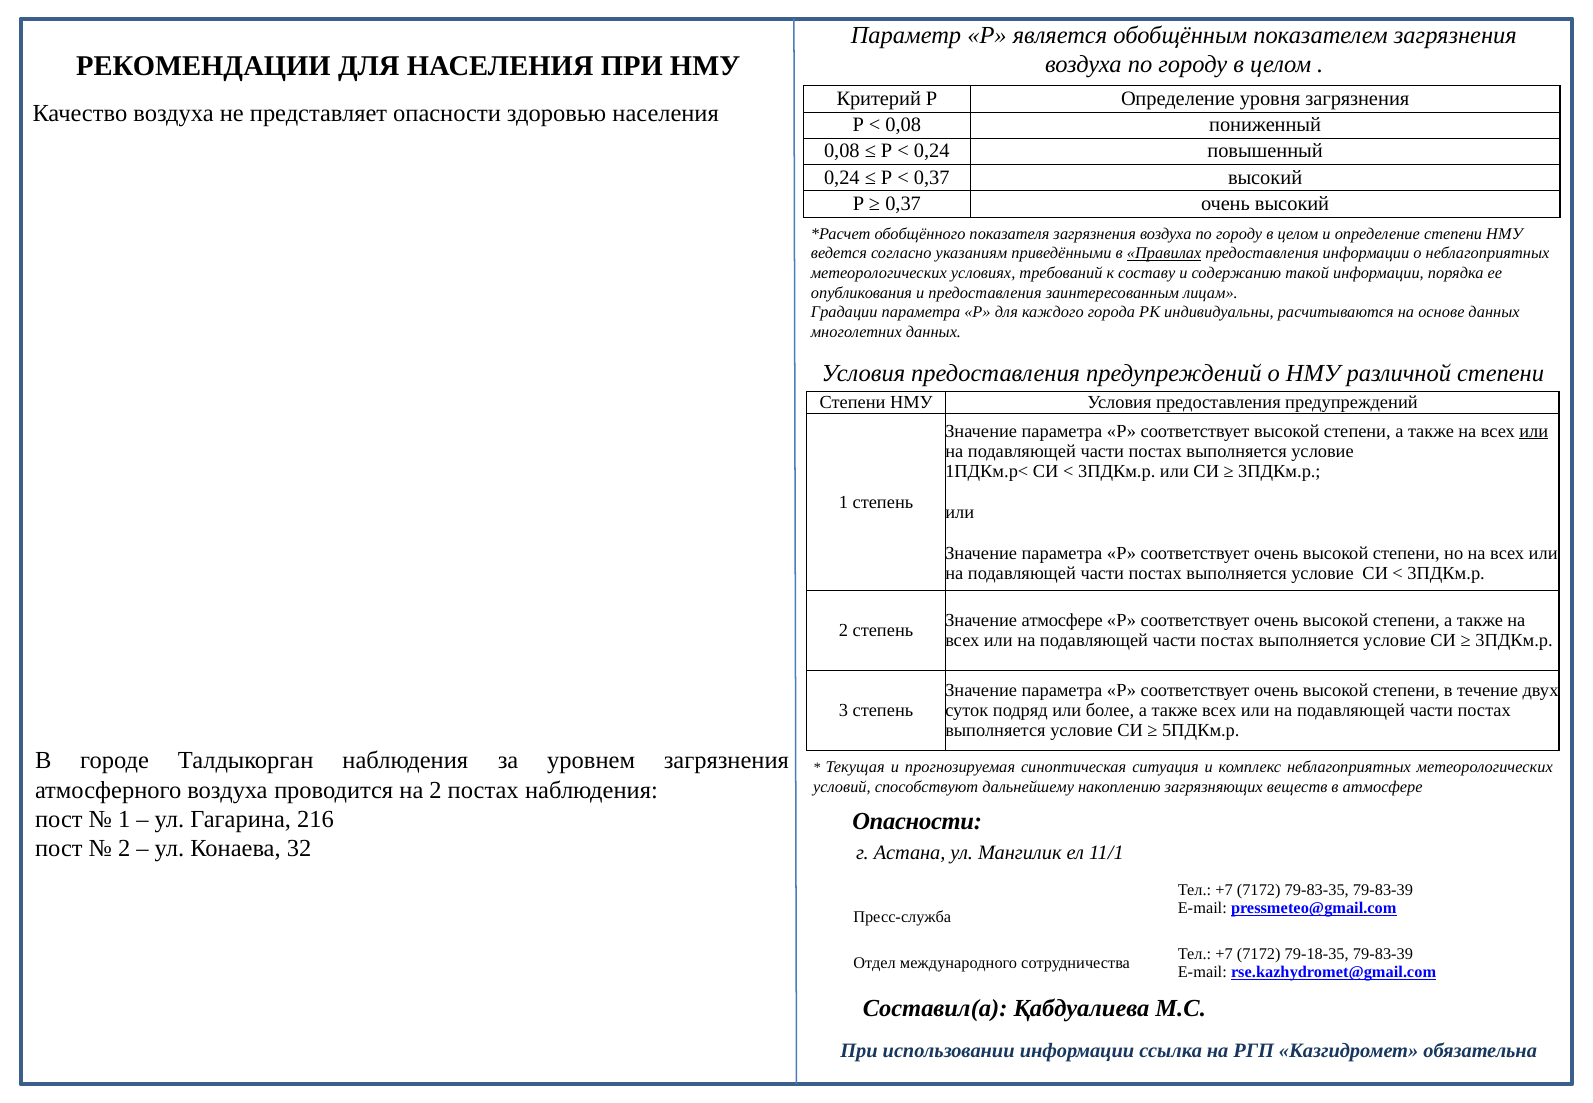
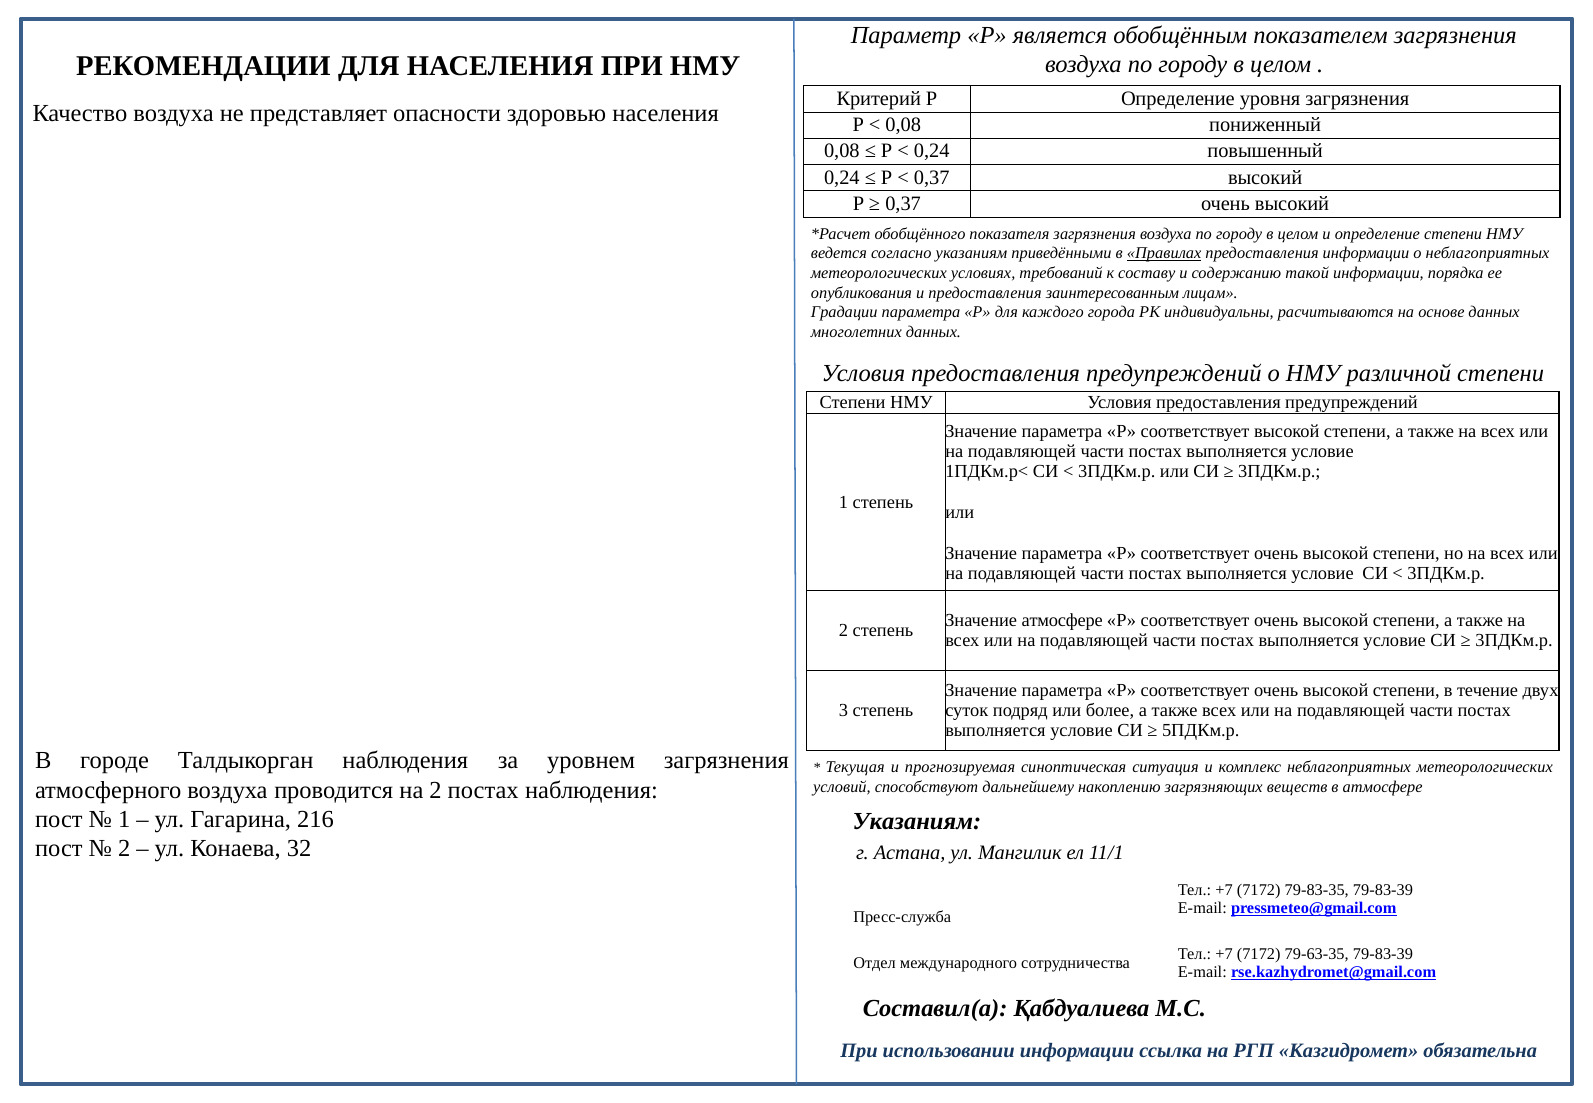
или at (1534, 431) underline: present -> none
Опасности at (917, 821): Опасности -> Указаниям
79-18-35: 79-18-35 -> 79-63-35
